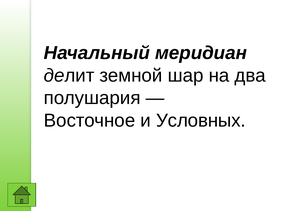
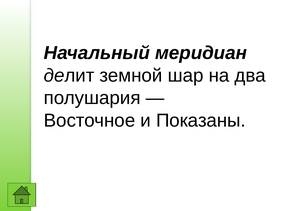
Условных: Условных -> Показаны
